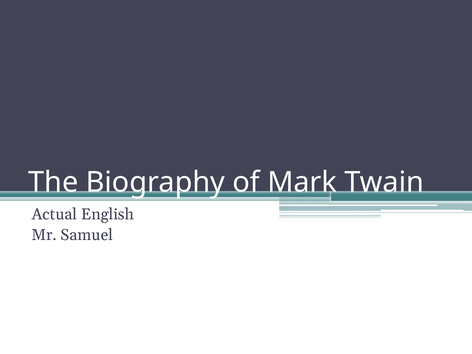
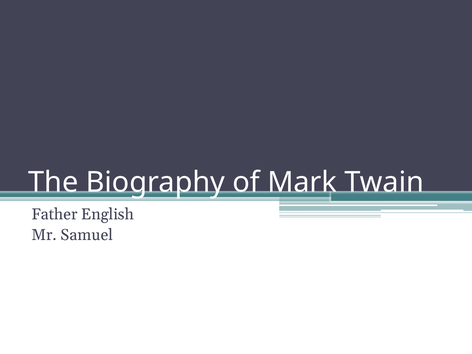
Actual: Actual -> Father
